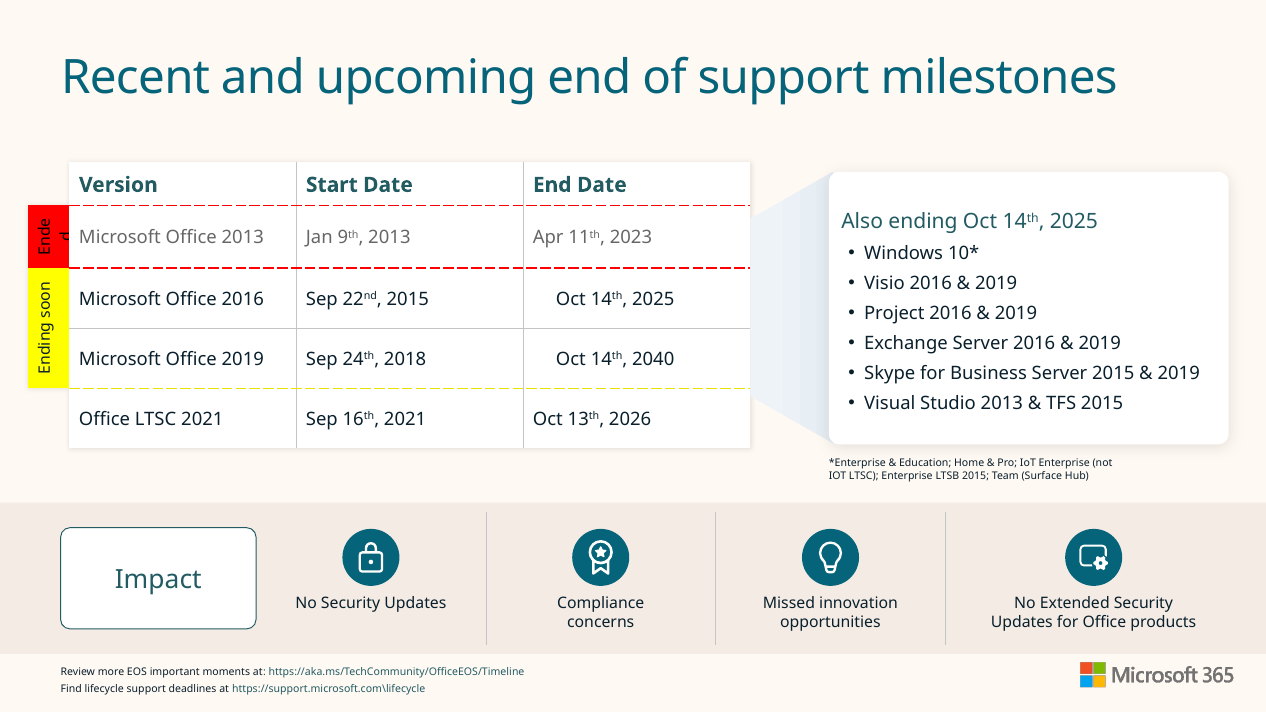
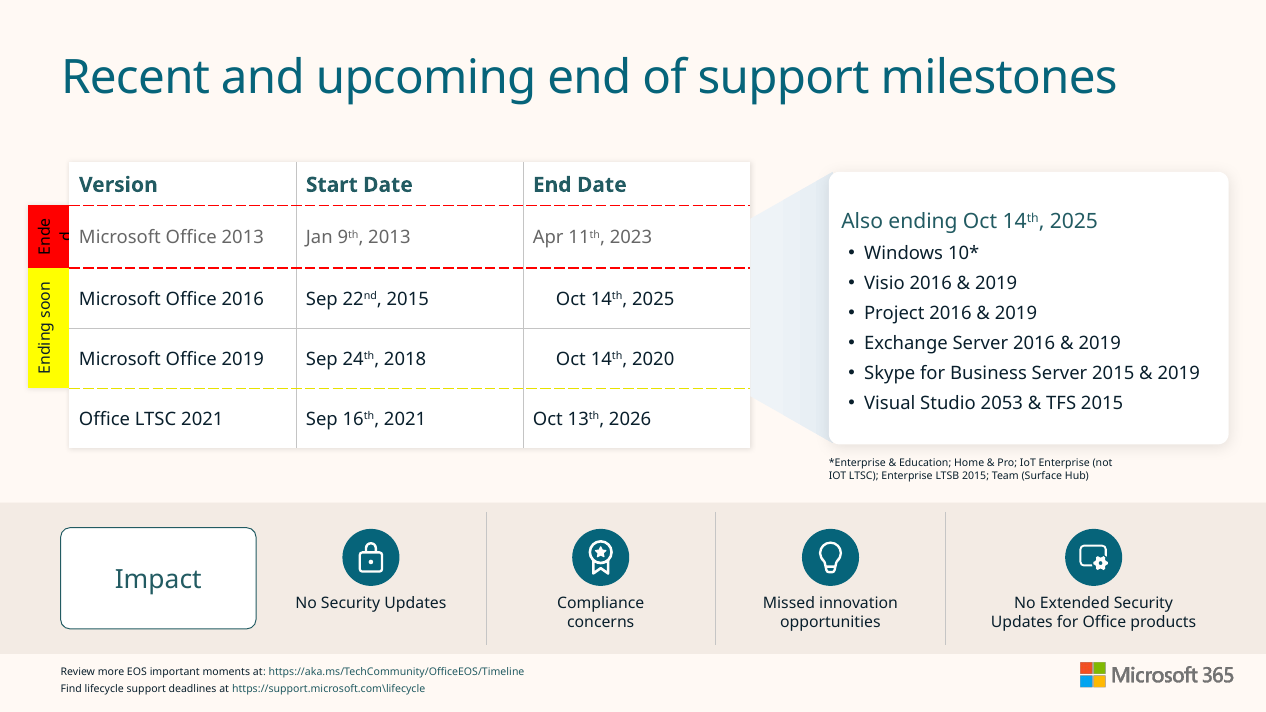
2040: 2040 -> 2020
Studio 2013: 2013 -> 2053
